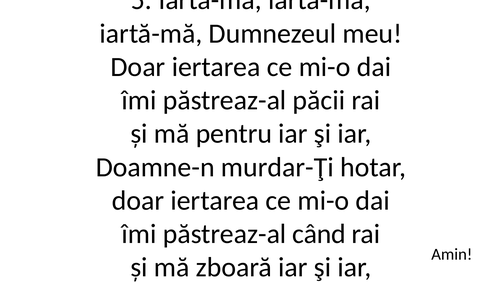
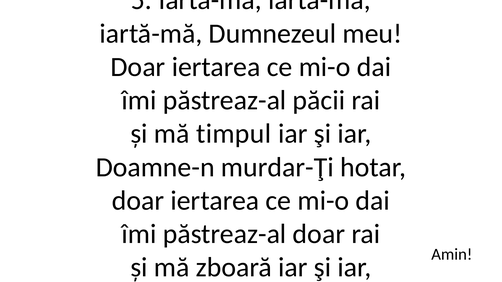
pentru: pentru -> timpul
păstreaz-al când: când -> doar
